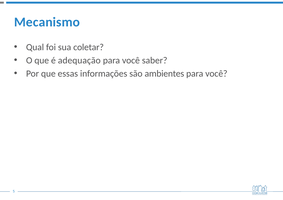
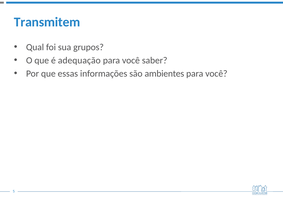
Mecanismo: Mecanismo -> Transmitem
coletar: coletar -> grupos
